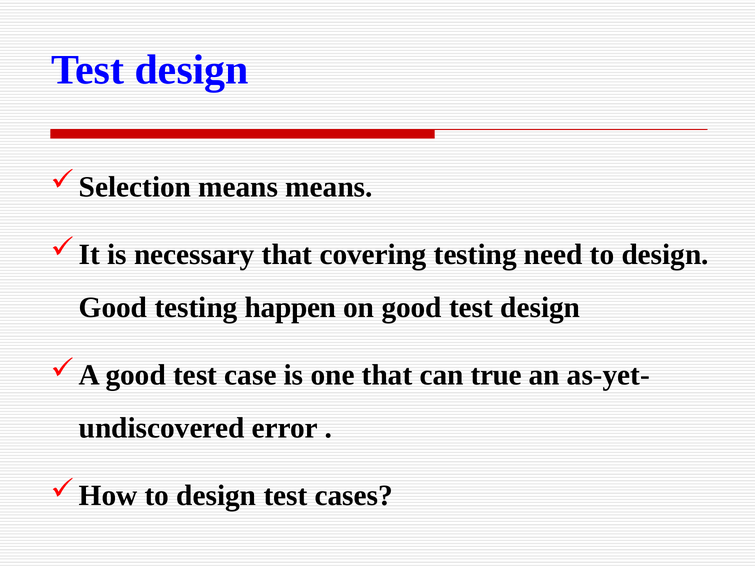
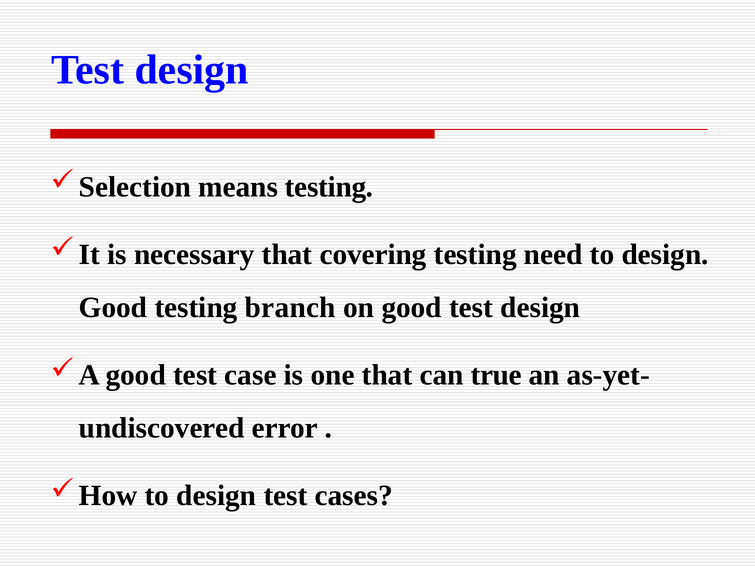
means means: means -> testing
happen: happen -> branch
